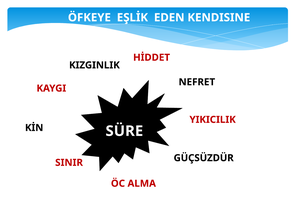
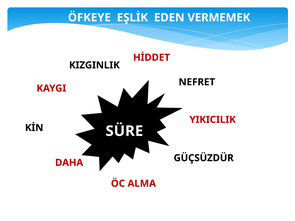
KENDISINE: KENDISINE -> VERMEMEK
SINIR: SINIR -> DAHA
